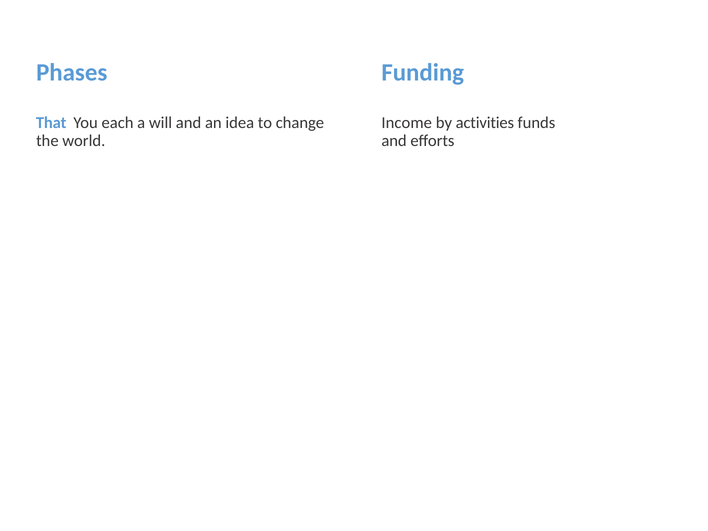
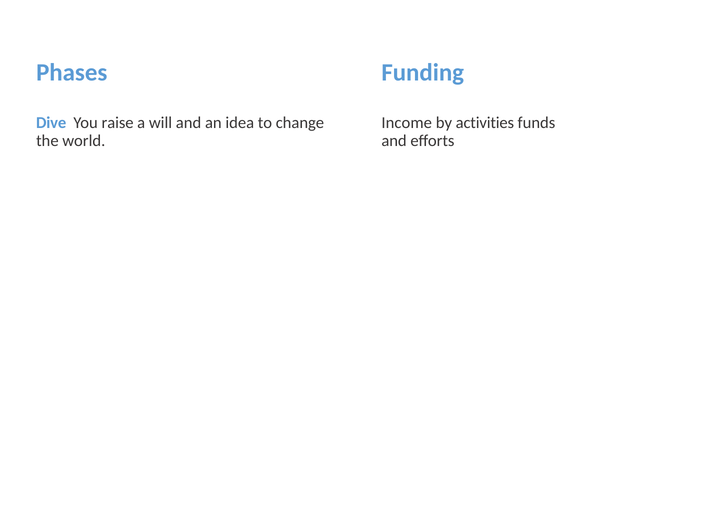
That: That -> Dive
each: each -> raise
